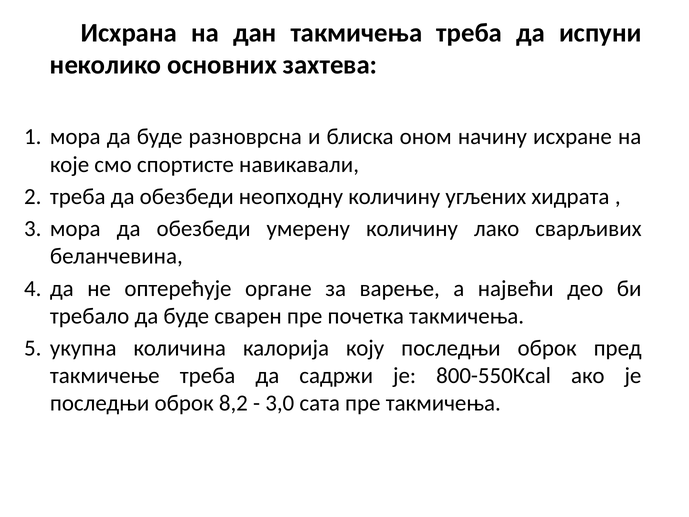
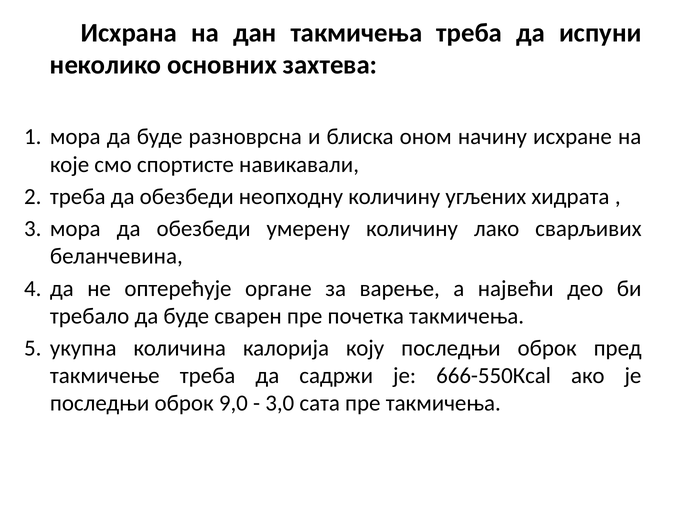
800-550Ксаl: 800-550Ксаl -> 666-550Ксаl
8,2: 8,2 -> 9,0
